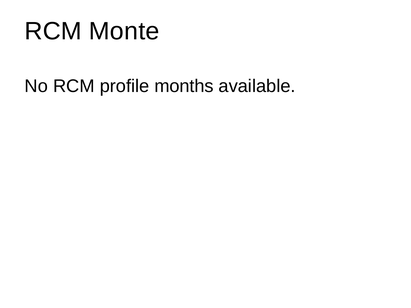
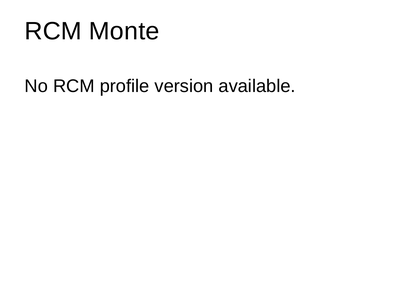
months: months -> version
